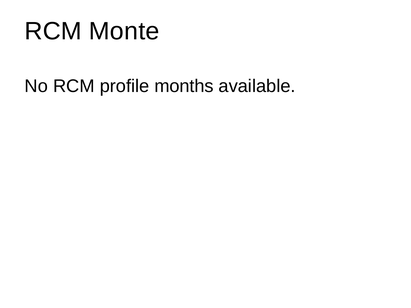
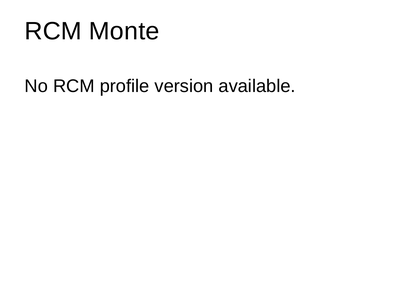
months: months -> version
